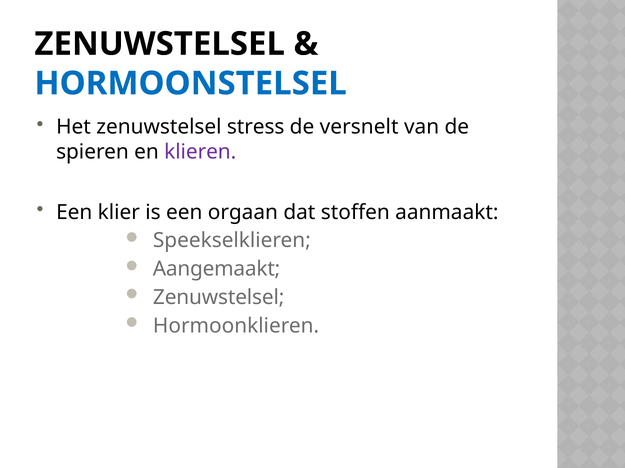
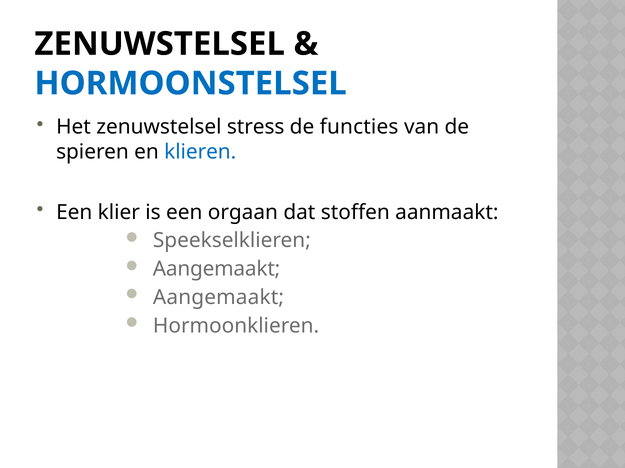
versnelt: versnelt -> functies
klieren colour: purple -> blue
Zenuwstelsel at (219, 298): Zenuwstelsel -> Aangemaakt
